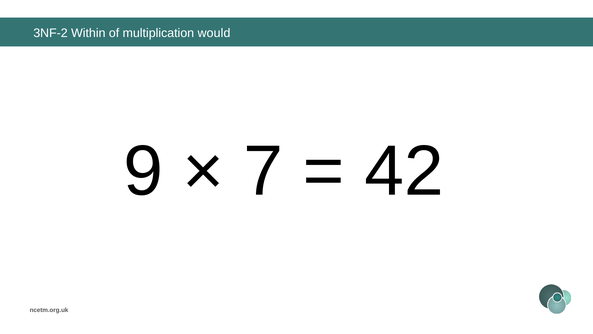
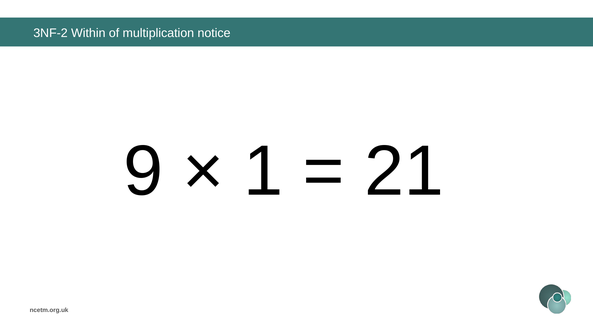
would: would -> notice
7: 7 -> 1
42: 42 -> 21
